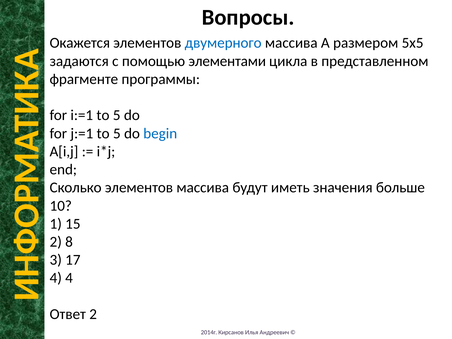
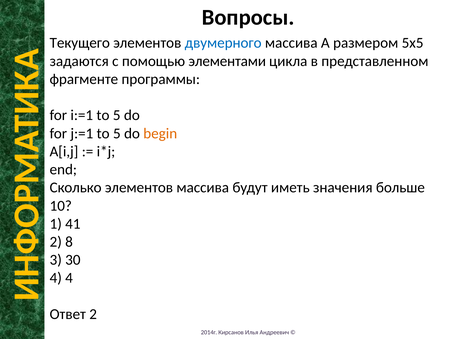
Окажется: Окажется -> Текущего
begin colour: blue -> orange
15: 15 -> 41
17: 17 -> 30
